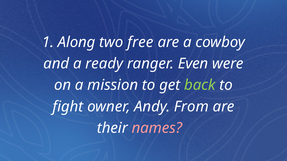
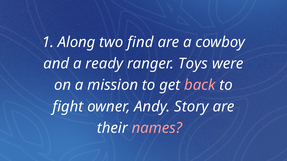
free: free -> find
Even: Even -> Toys
back colour: light green -> pink
From: From -> Story
